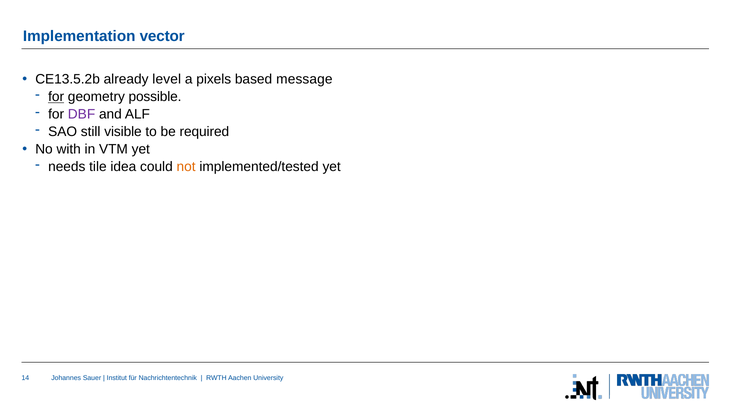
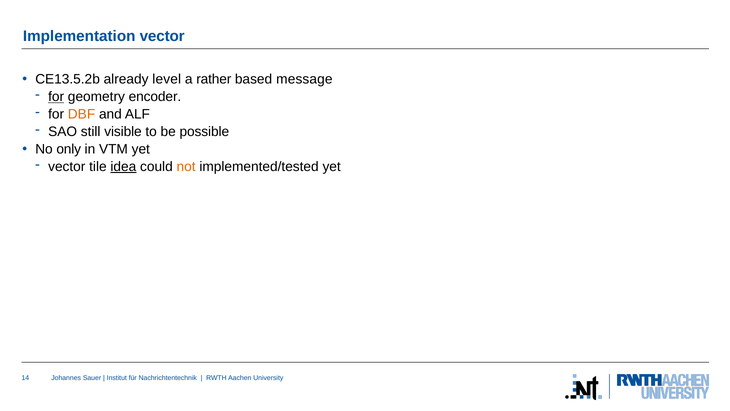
pixels: pixels -> rather
possible: possible -> encoder
DBF colour: purple -> orange
required: required -> possible
with: with -> only
needs at (67, 167): needs -> vector
idea underline: none -> present
